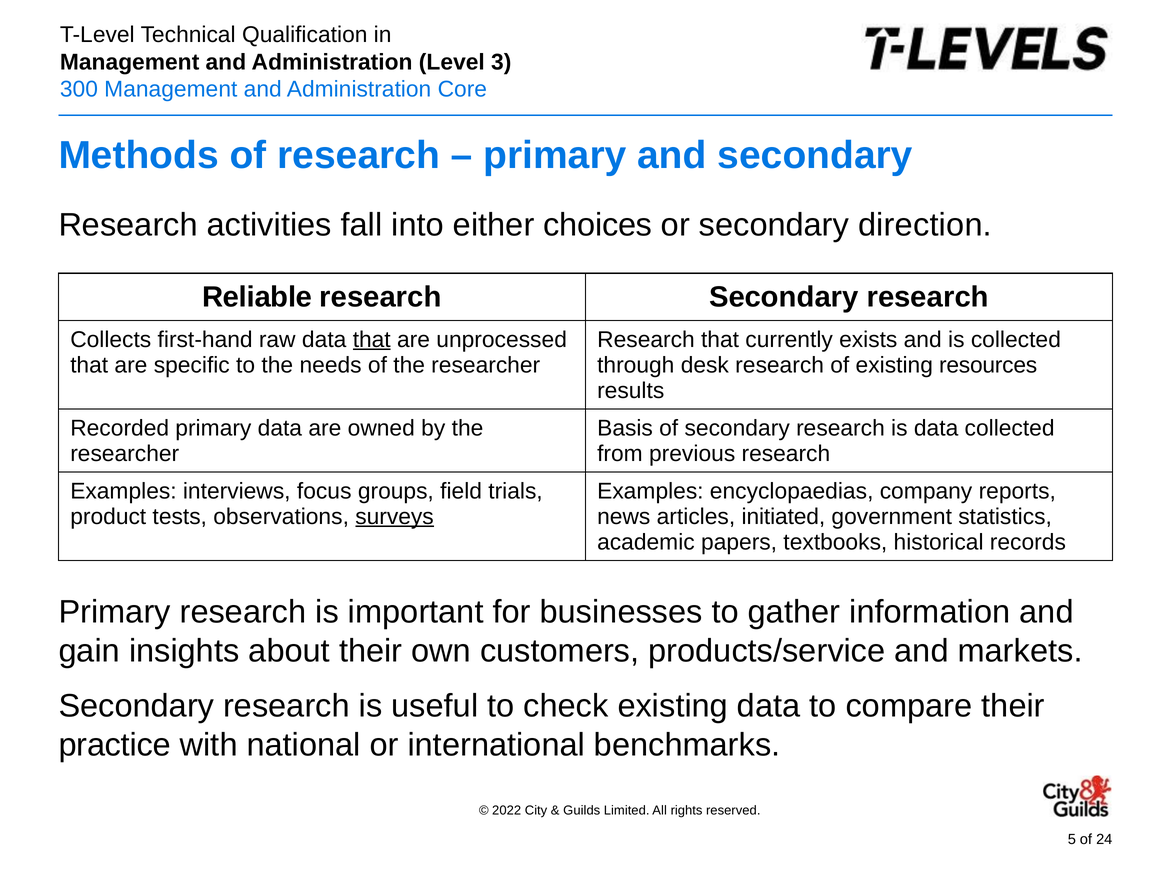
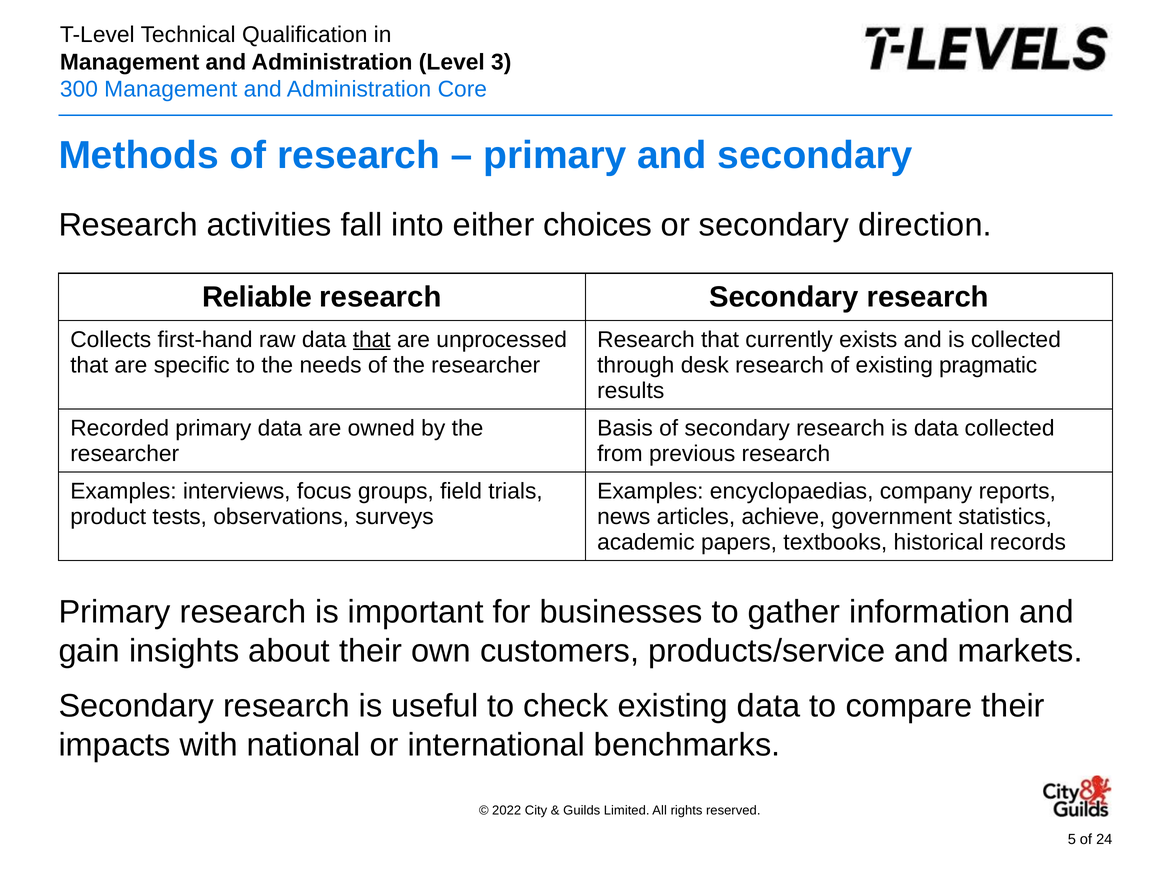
resources: resources -> pragmatic
surveys underline: present -> none
initiated: initiated -> achieve
practice: practice -> impacts
